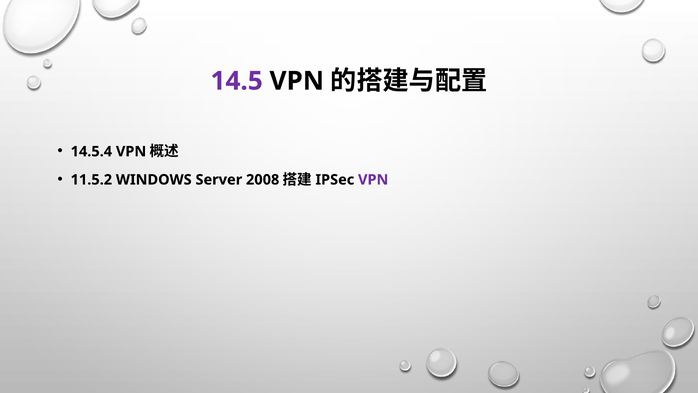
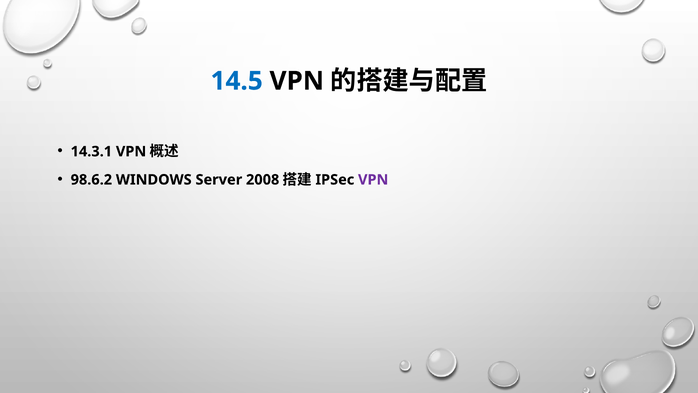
14.5 colour: purple -> blue
14.5.4: 14.5.4 -> 14.3.1
11.5.2: 11.5.2 -> 98.6.2
